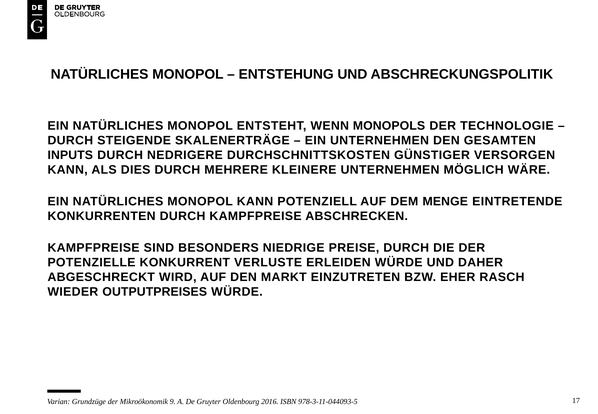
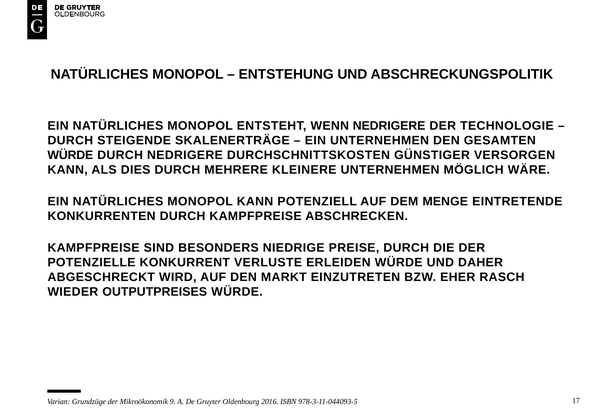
WENN MONOPOLS: MONOPOLS -> NEDRIGERE
INPUTS at (70, 155): INPUTS -> WÜRDE
